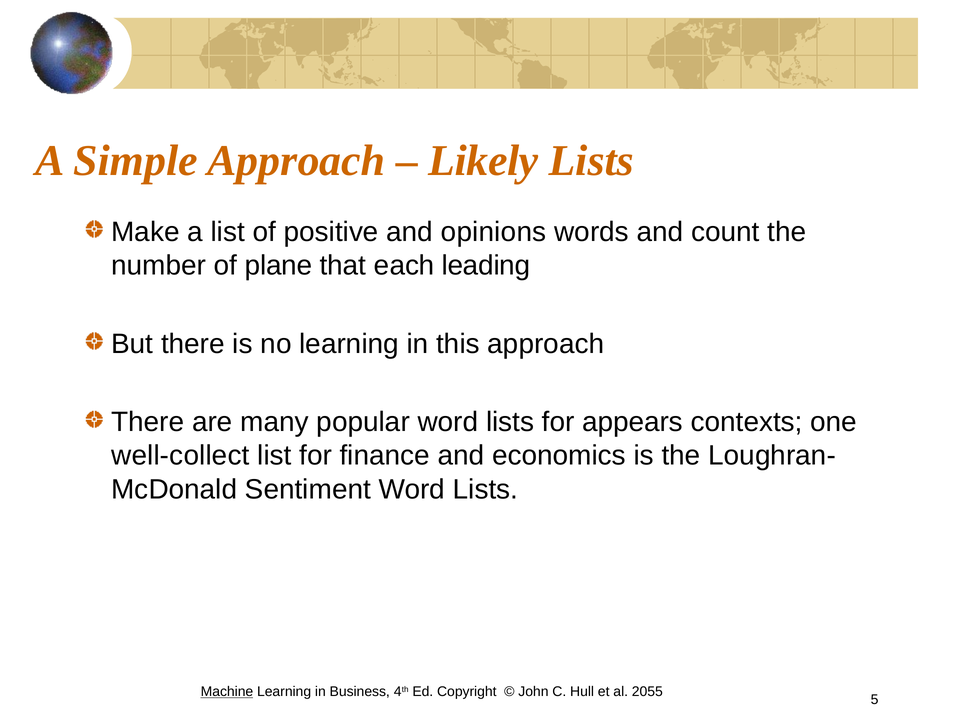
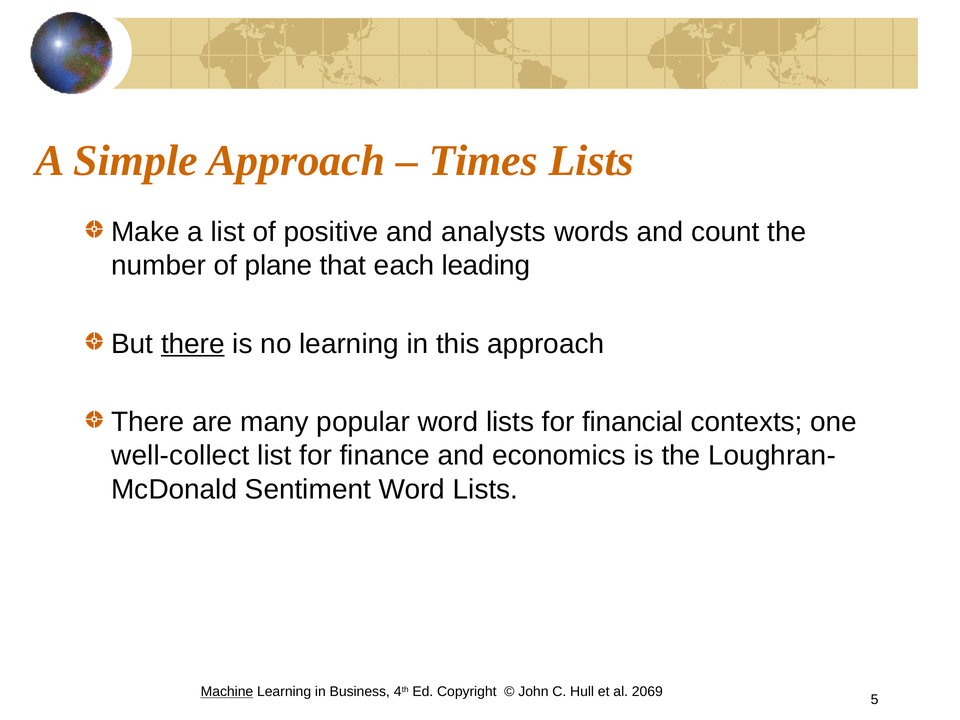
Likely: Likely -> Times
opinions: opinions -> analysts
there at (193, 344) underline: none -> present
appears: appears -> financial
2055: 2055 -> 2069
